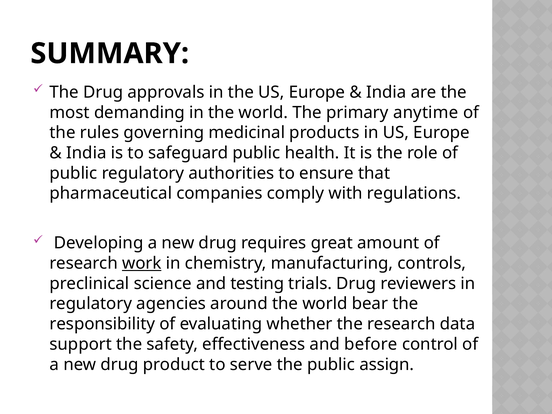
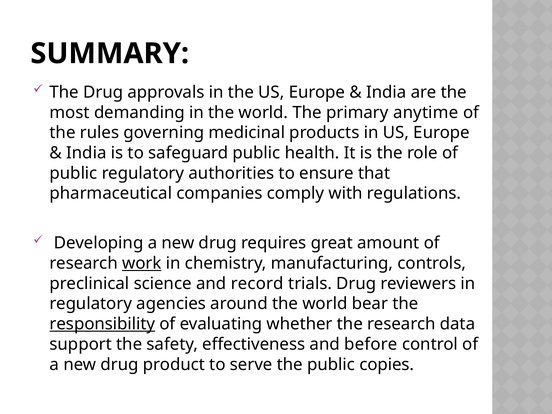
testing: testing -> record
responsibility underline: none -> present
assign: assign -> copies
